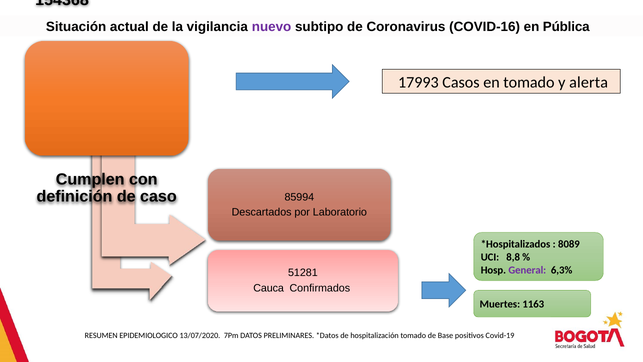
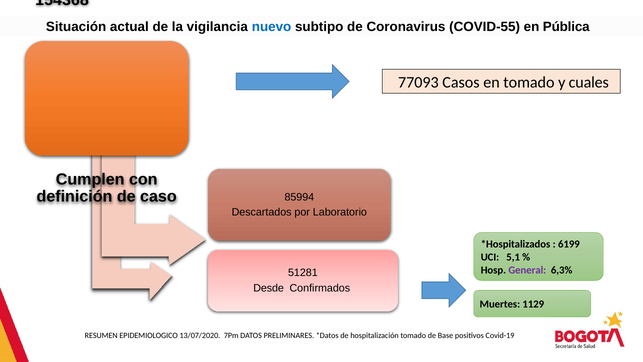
nuevo colour: purple -> blue
COVID-16: COVID-16 -> COVID-55
17993: 17993 -> 77093
alerta: alerta -> cuales
8089: 8089 -> 6199
8,8: 8,8 -> 5,1
Cauca: Cauca -> Desde
1163: 1163 -> 1129
